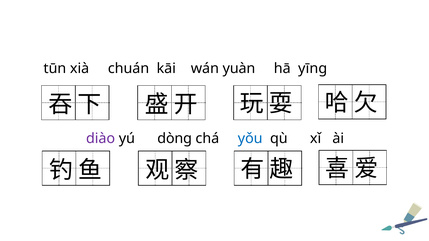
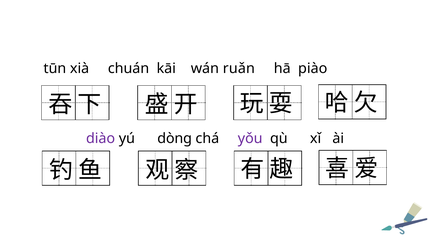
yuàn: yuàn -> ruǎn
yīng: yīng -> piào
yǒu colour: blue -> purple
